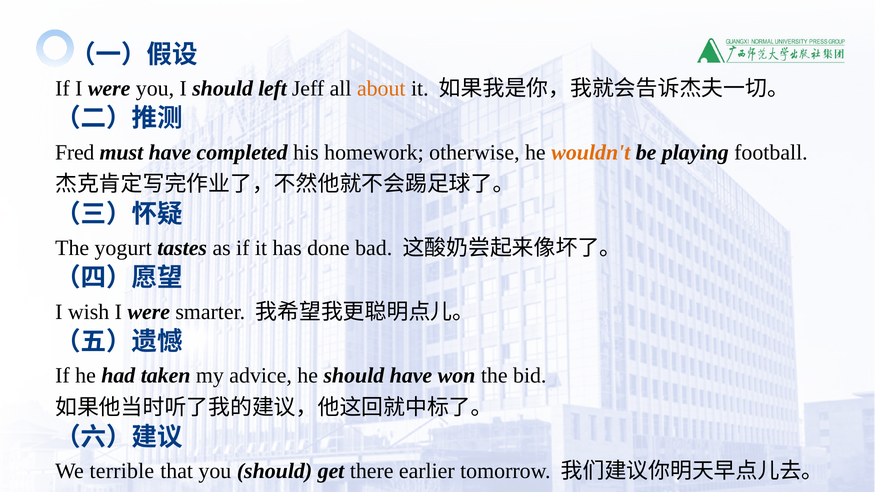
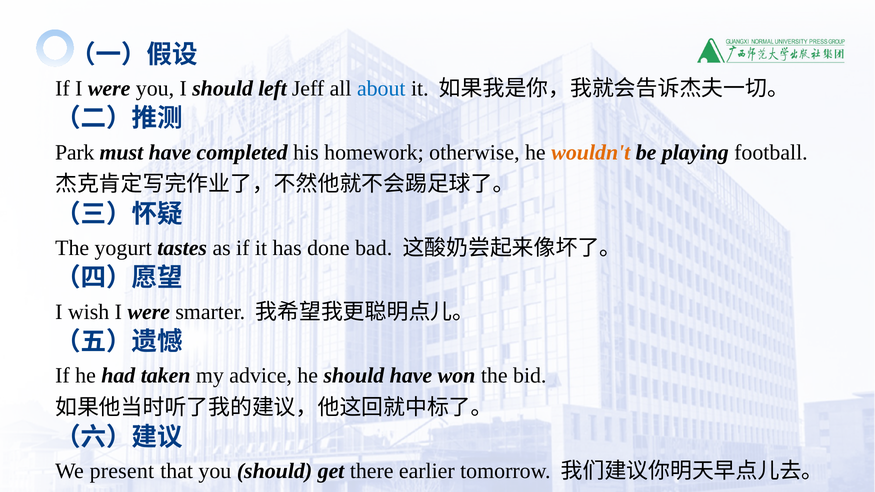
about colour: orange -> blue
Fred: Fred -> Park
terrible: terrible -> present
